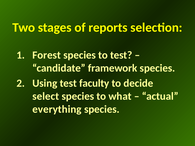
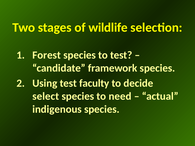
reports: reports -> wildlife
what: what -> need
everything: everything -> indigenous
